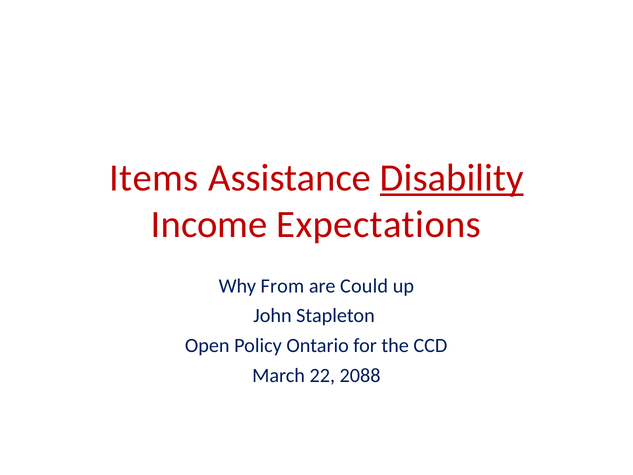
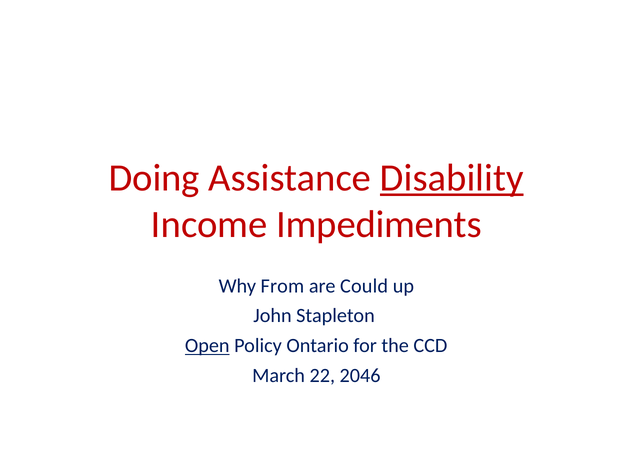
Items: Items -> Doing
Expectations: Expectations -> Impediments
Open underline: none -> present
2088: 2088 -> 2046
